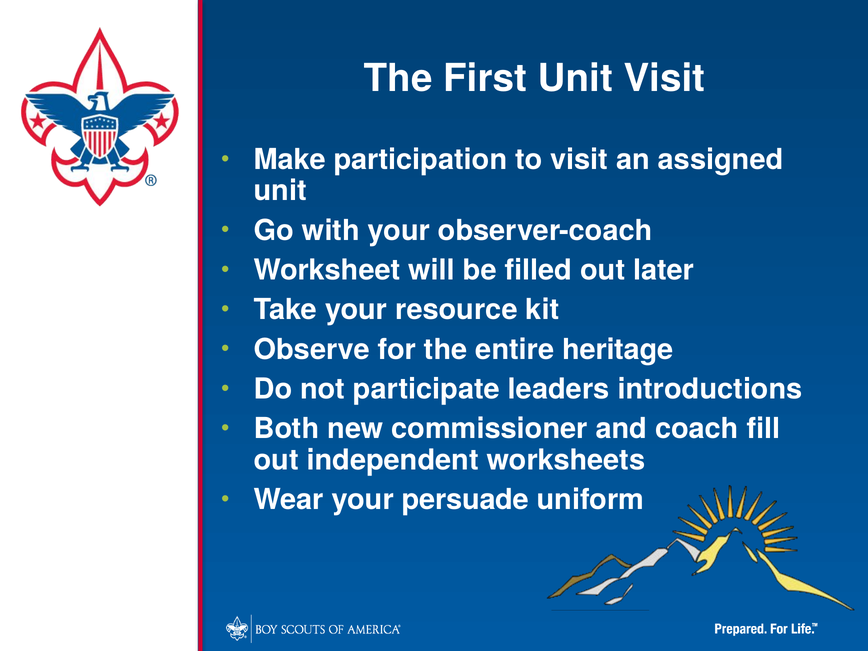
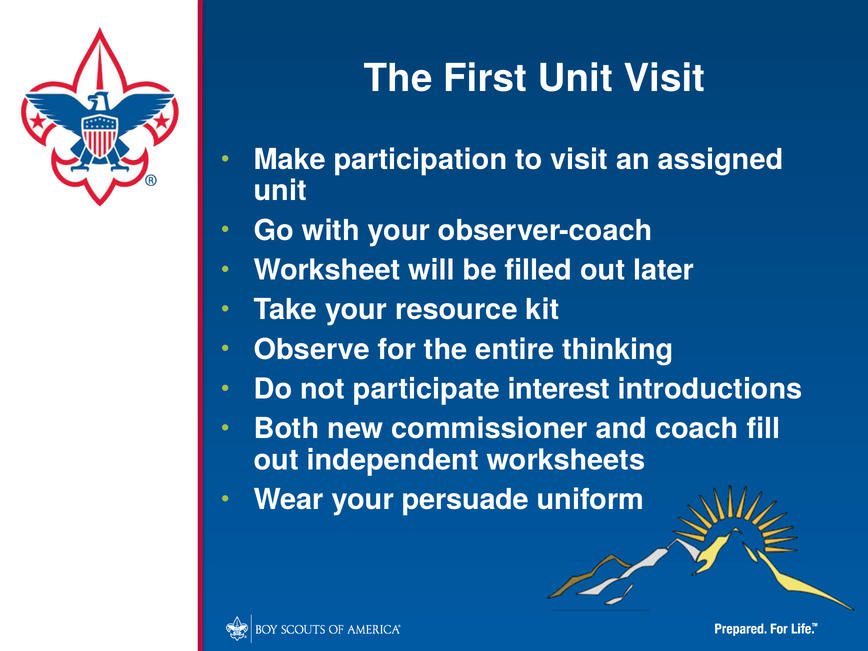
heritage: heritage -> thinking
leaders: leaders -> interest
